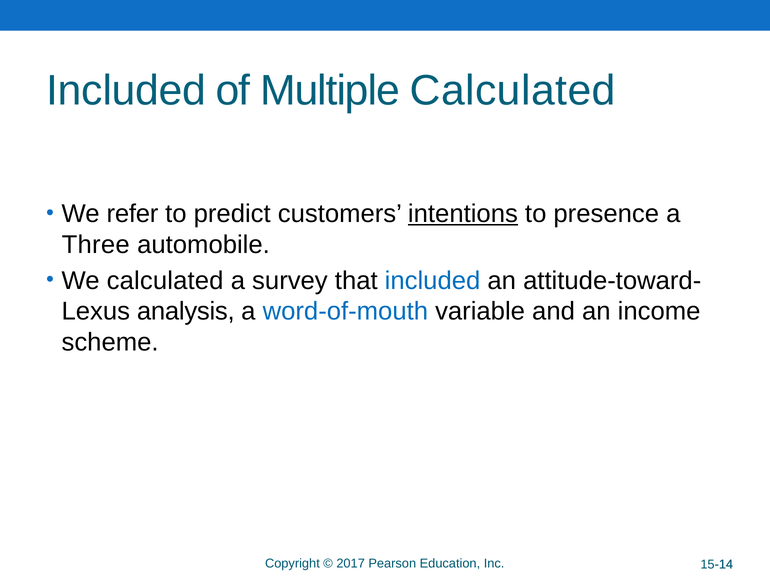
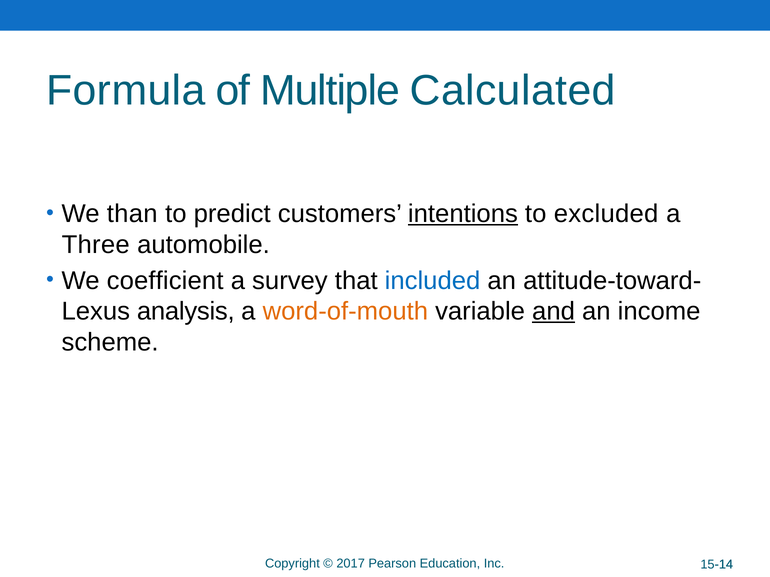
Included at (126, 91): Included -> Formula
refer: refer -> than
presence: presence -> excluded
We calculated: calculated -> coefficient
word-of-mouth colour: blue -> orange
and underline: none -> present
